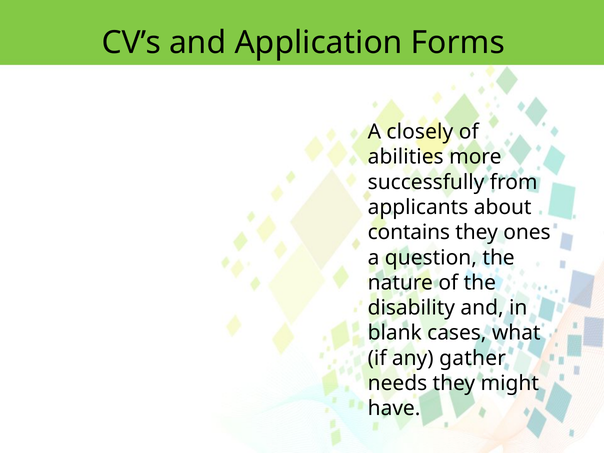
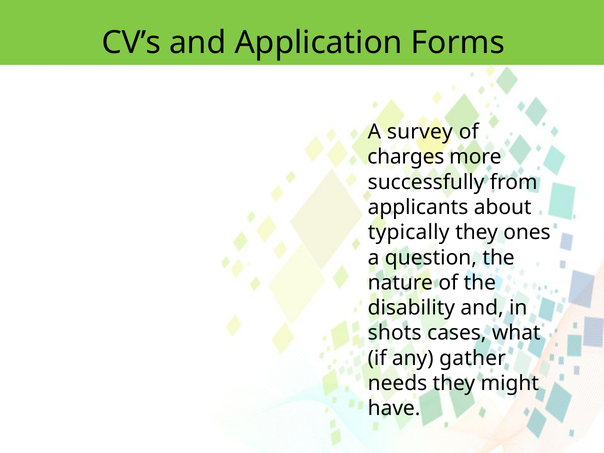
closely: closely -> survey
abilities: abilities -> charges
contains: contains -> typically
blank: blank -> shots
